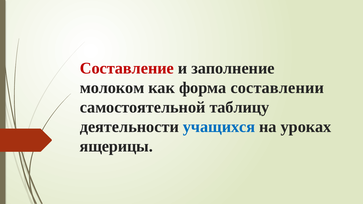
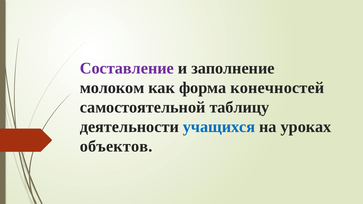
Составление colour: red -> purple
составлении: составлении -> конечностей
ящерицы: ящерицы -> объектов
